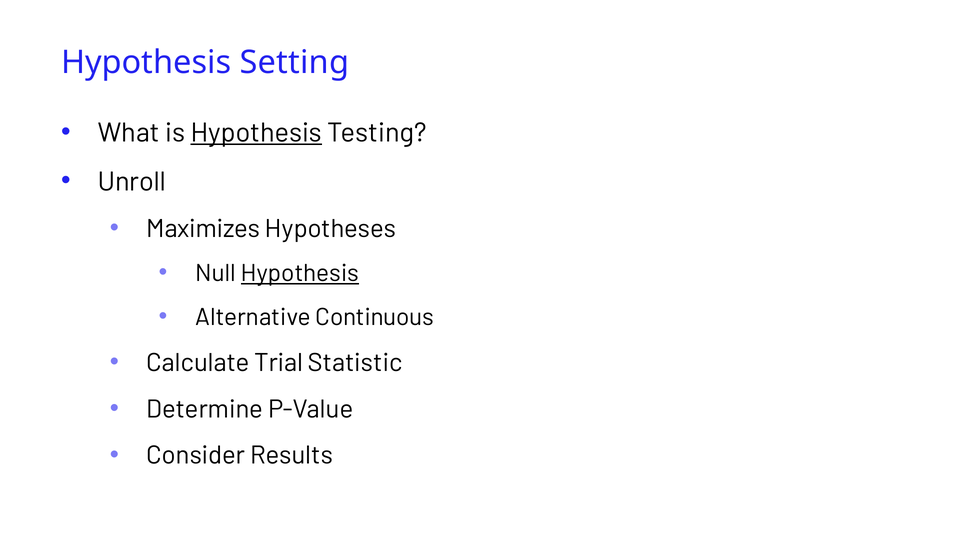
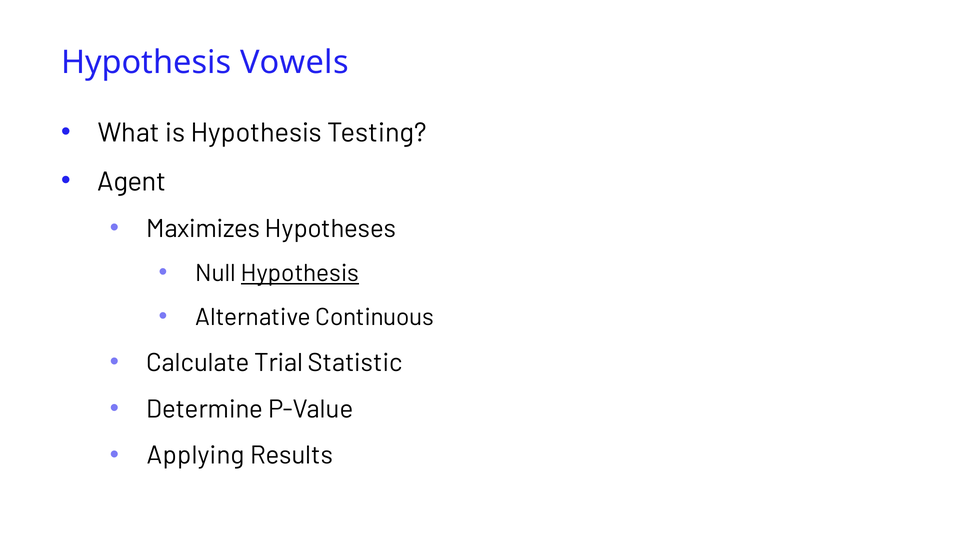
Setting: Setting -> Vowels
Hypothesis at (256, 133) underline: present -> none
Unroll: Unroll -> Agent
Consider: Consider -> Applying
